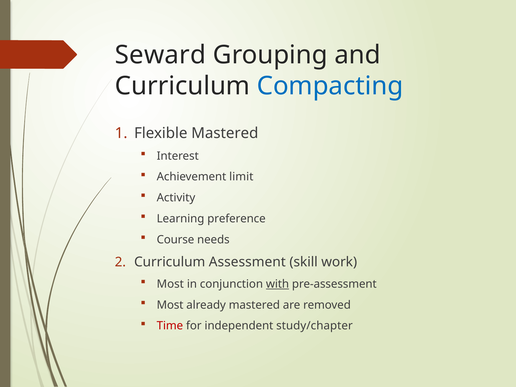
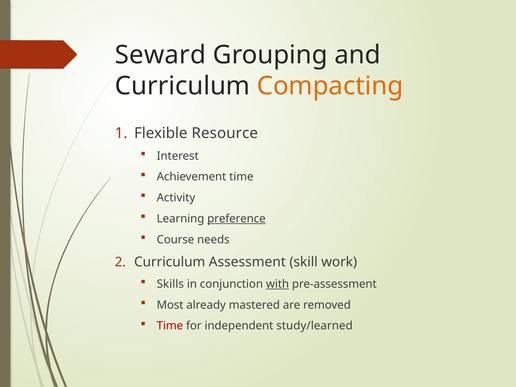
Compacting colour: blue -> orange
Flexible Mastered: Mastered -> Resource
Achievement limit: limit -> time
preference underline: none -> present
Most at (170, 284): Most -> Skills
study/chapter: study/chapter -> study/learned
